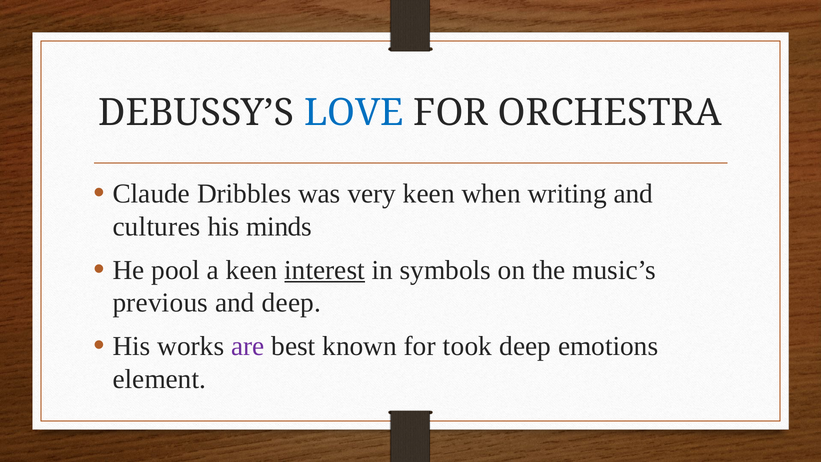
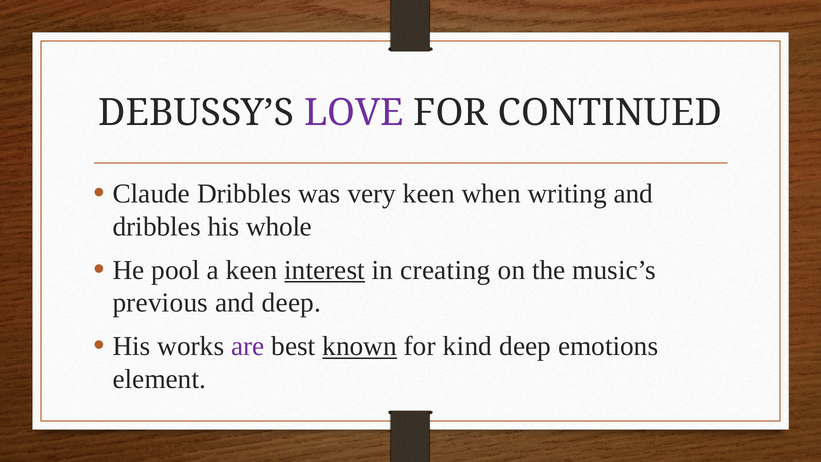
LOVE colour: blue -> purple
ORCHESTRA: ORCHESTRA -> CONTINUED
cultures at (157, 226): cultures -> dribbles
minds: minds -> whole
symbols: symbols -> creating
known underline: none -> present
took: took -> kind
